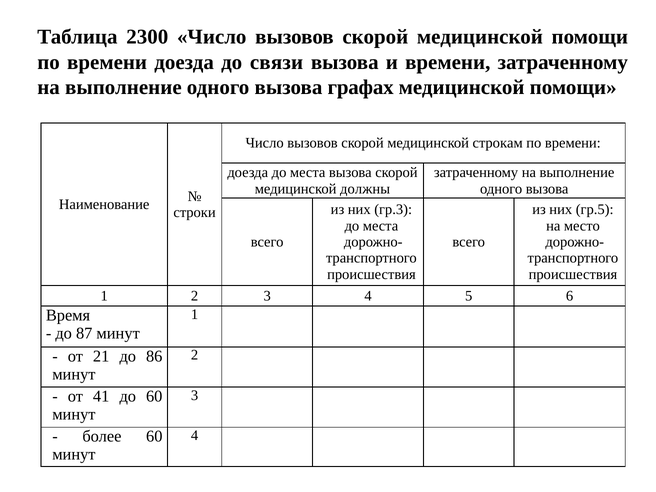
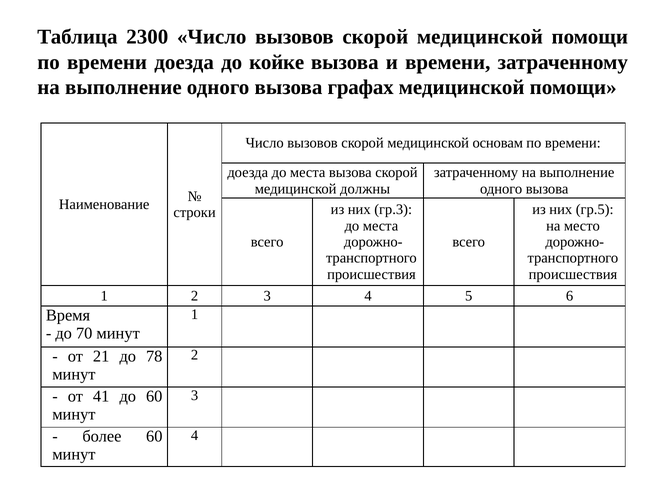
связи: связи -> койке
строкам: строкам -> основам
87: 87 -> 70
86: 86 -> 78
